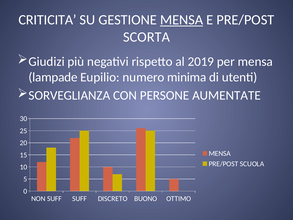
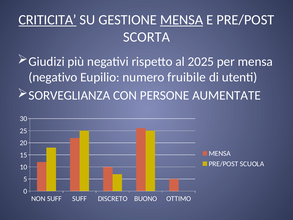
CRITICITA underline: none -> present
2019: 2019 -> 2025
lampade: lampade -> negativo
minima: minima -> fruibile
